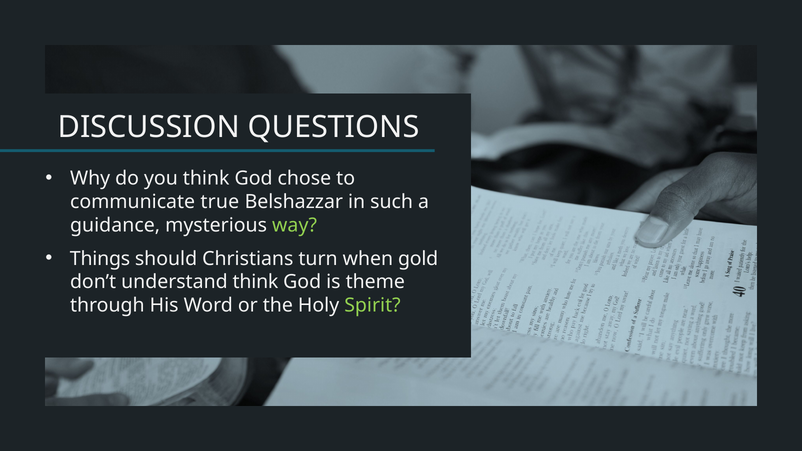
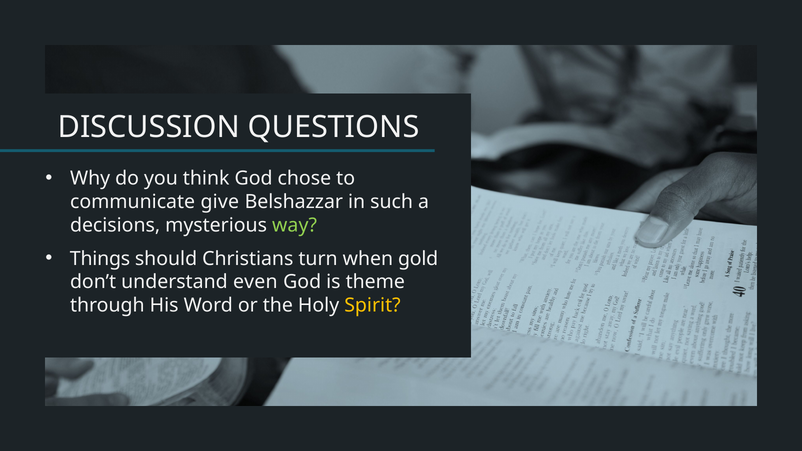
true: true -> give
guidance: guidance -> decisions
understand think: think -> even
Spirit colour: light green -> yellow
